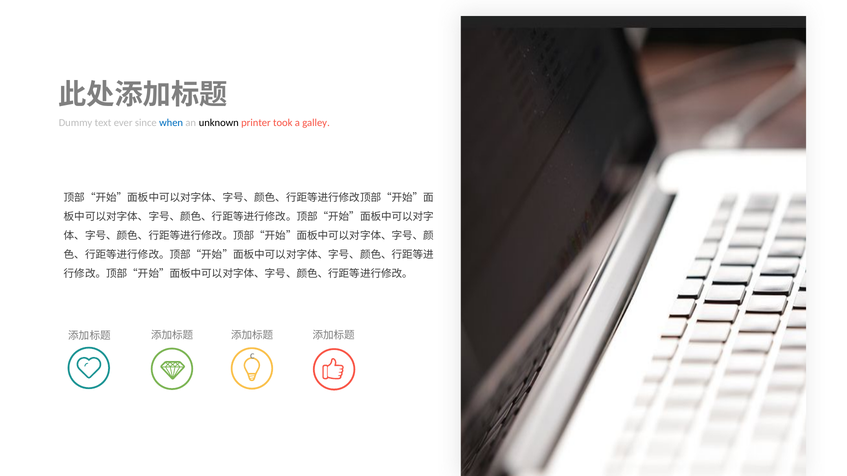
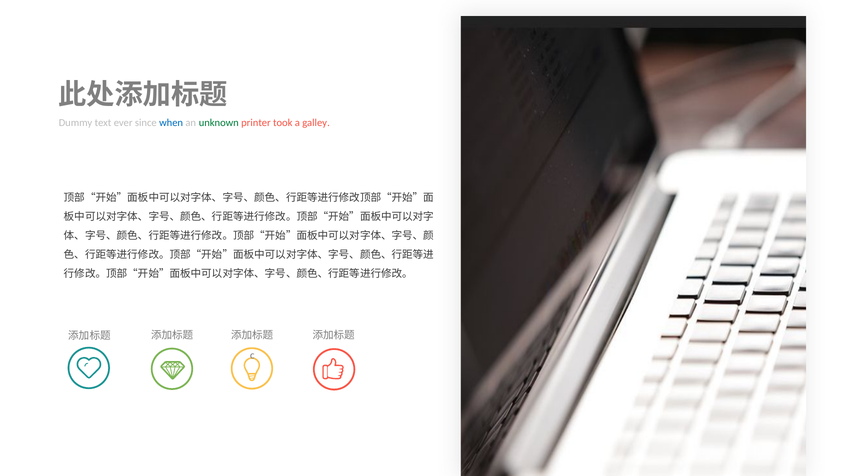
unknown colour: black -> green
